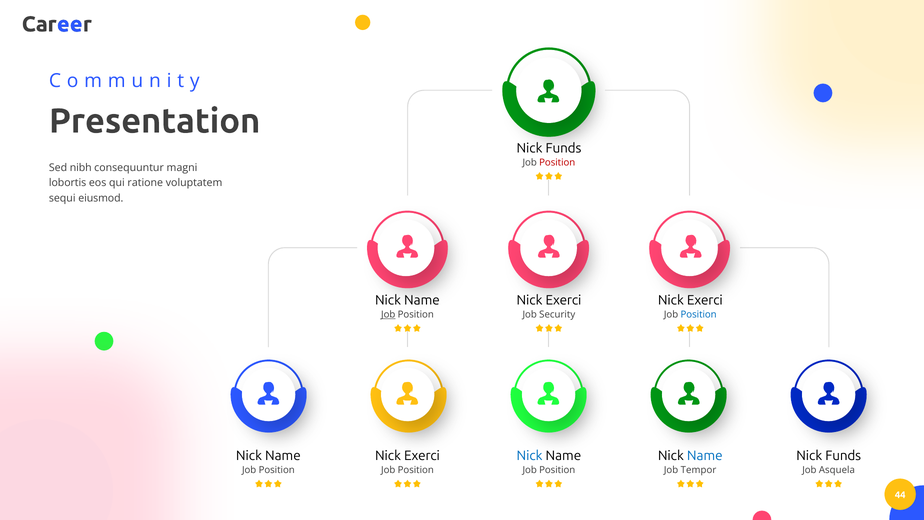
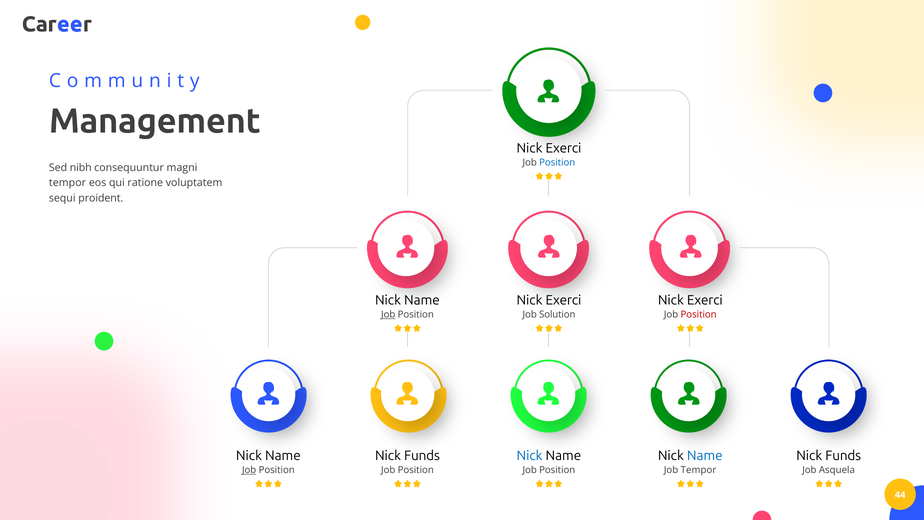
Presentation: Presentation -> Management
Funds at (563, 148): Funds -> Exerci
Position at (557, 162) colour: red -> blue
lobortis at (68, 183): lobortis -> tempor
eiusmod: eiusmod -> proident
Security: Security -> Solution
Position at (699, 314) colour: blue -> red
Exerci at (422, 456): Exerci -> Funds
Job at (249, 470) underline: none -> present
